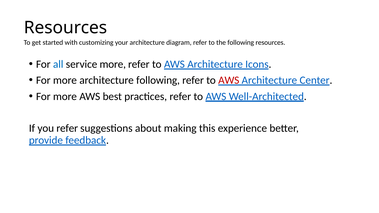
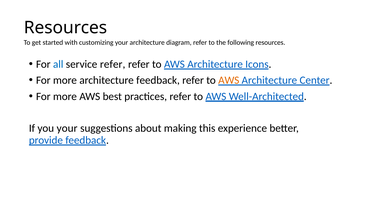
service more: more -> refer
architecture following: following -> feedback
AWS at (229, 80) colour: red -> orange
you refer: refer -> your
